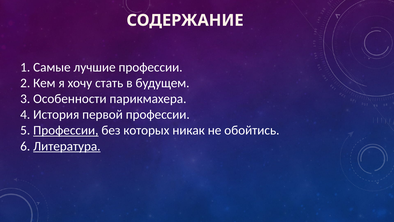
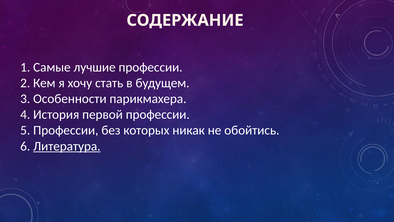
Профессии at (66, 130) underline: present -> none
